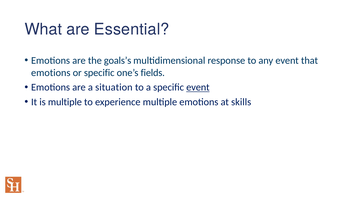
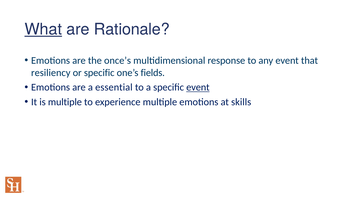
What underline: none -> present
Essential: Essential -> Rationale
goals’s: goals’s -> once’s
emotions at (51, 73): emotions -> resiliency
situation: situation -> essential
